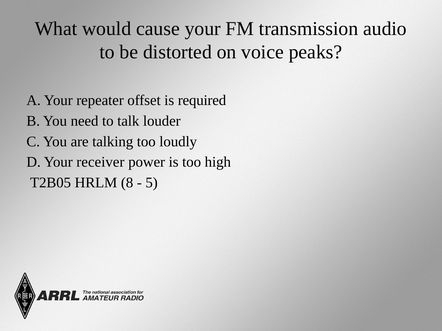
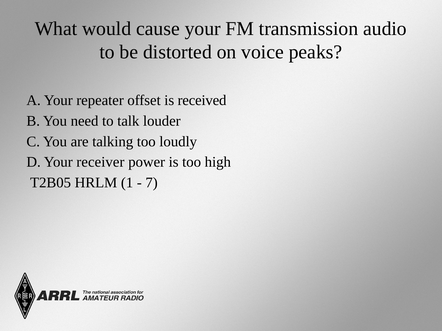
required: required -> received
8: 8 -> 1
5: 5 -> 7
